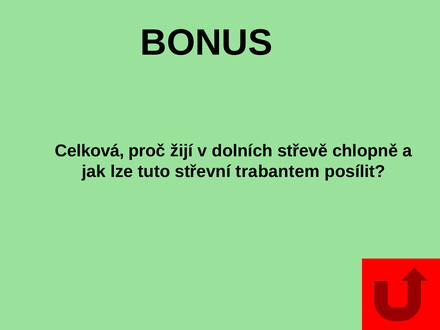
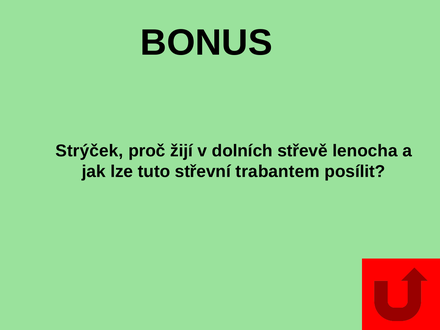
Celková: Celková -> Strýček
chlopně: chlopně -> lenocha
